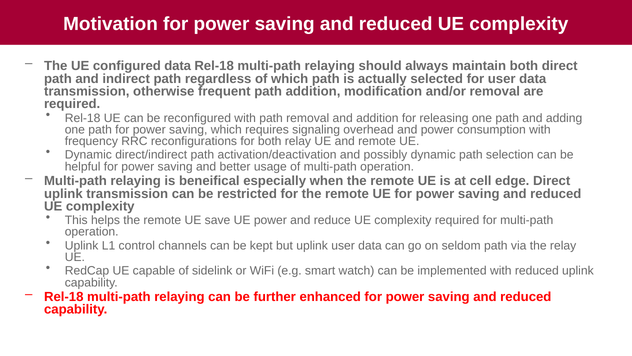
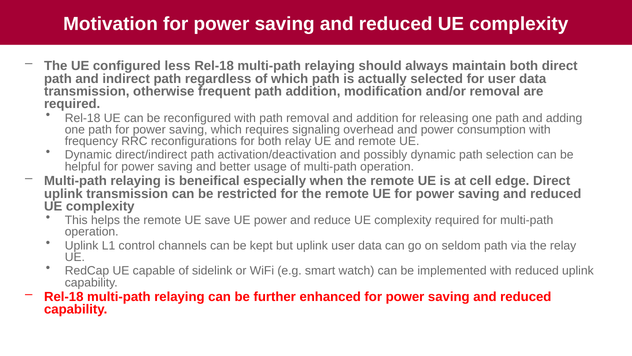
configured data: data -> less
